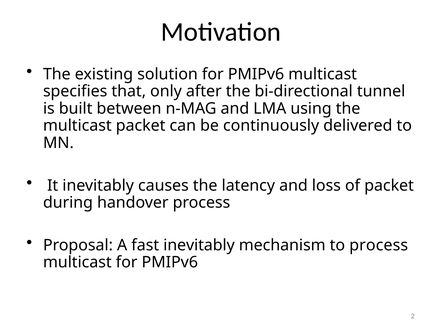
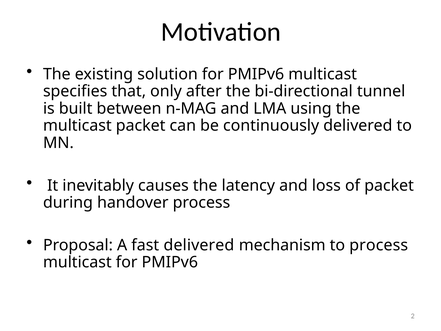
fast inevitably: inevitably -> delivered
